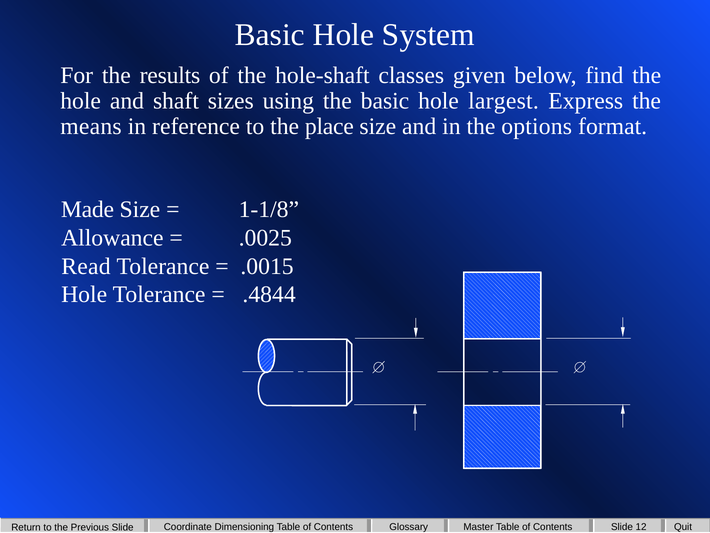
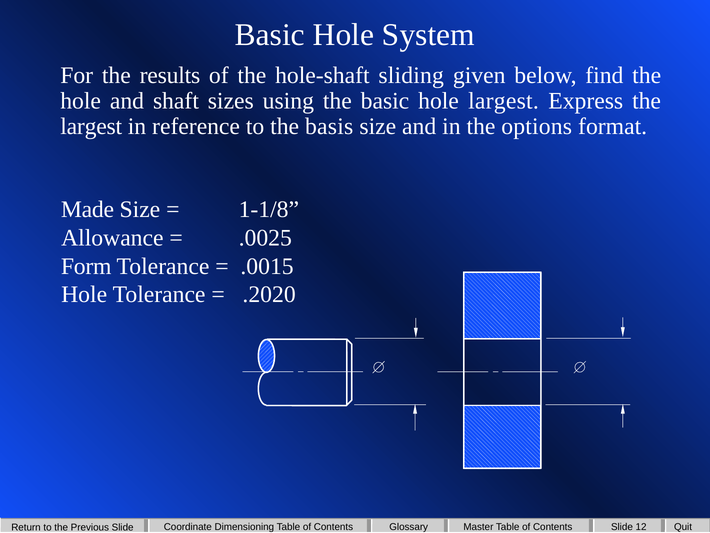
classes: classes -> sliding
means at (91, 126): means -> largest
place: place -> basis
Read: Read -> Form
.4844: .4844 -> .2020
